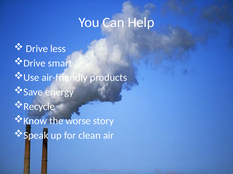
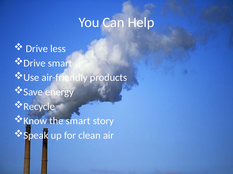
the worse: worse -> smart
